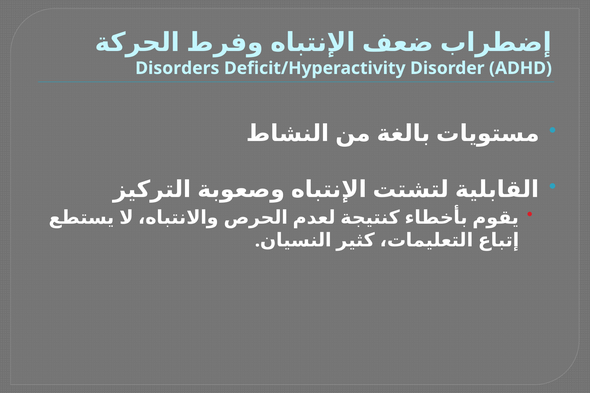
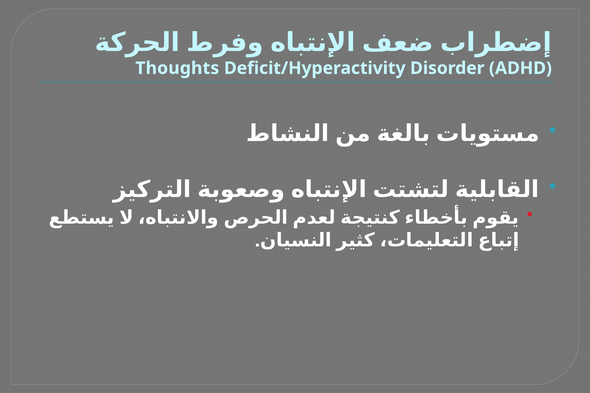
Disorders: Disorders -> Thoughts
